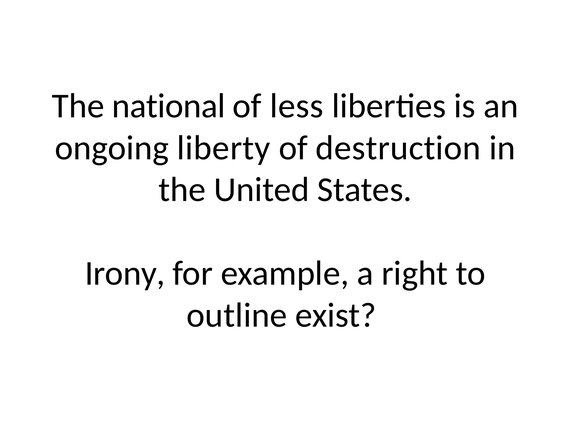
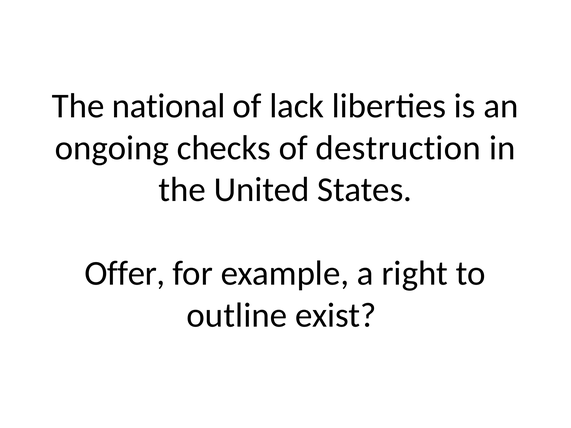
less: less -> lack
liberty: liberty -> checks
Irony: Irony -> Offer
